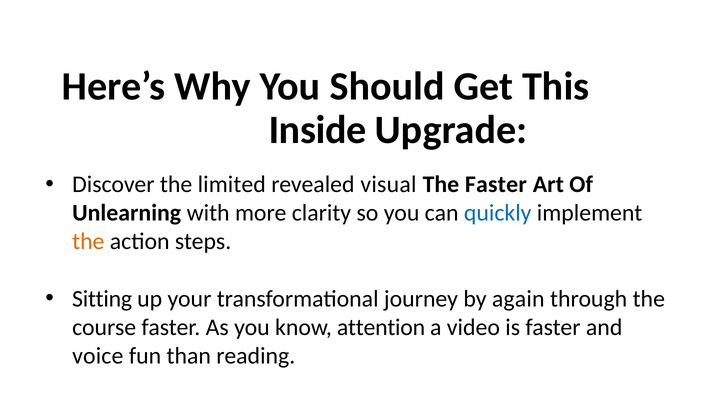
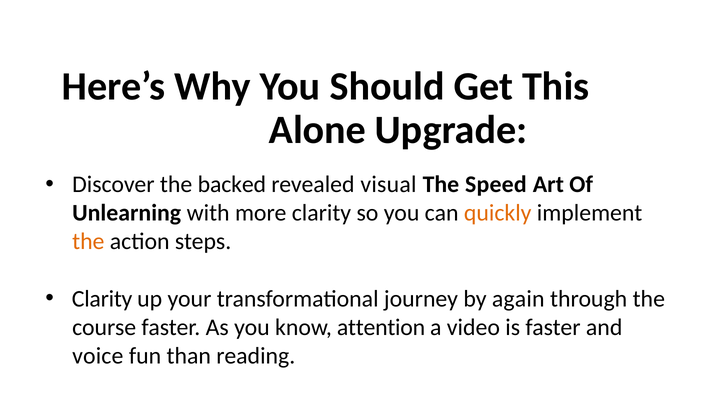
Inside: Inside -> Alone
limited: limited -> backed
The Faster: Faster -> Speed
quickly colour: blue -> orange
Sitting at (102, 298): Sitting -> Clarity
